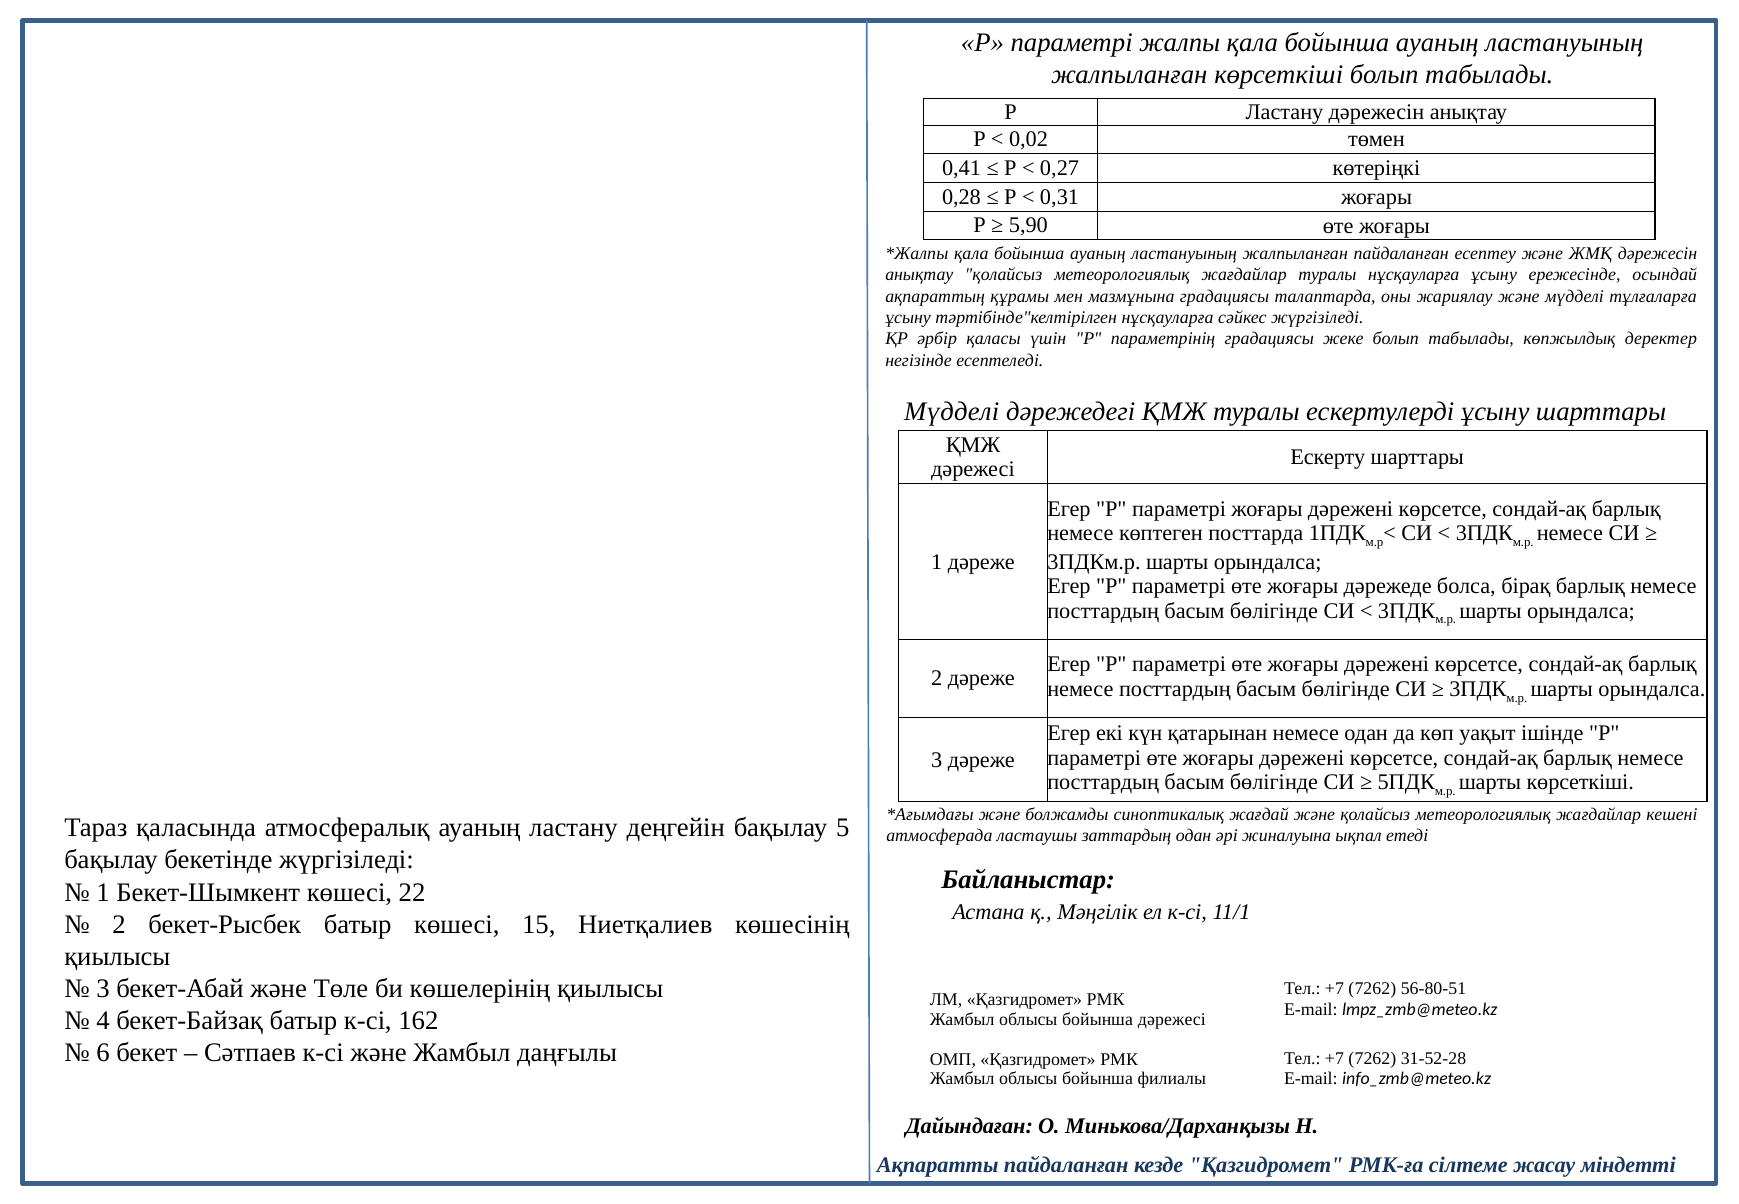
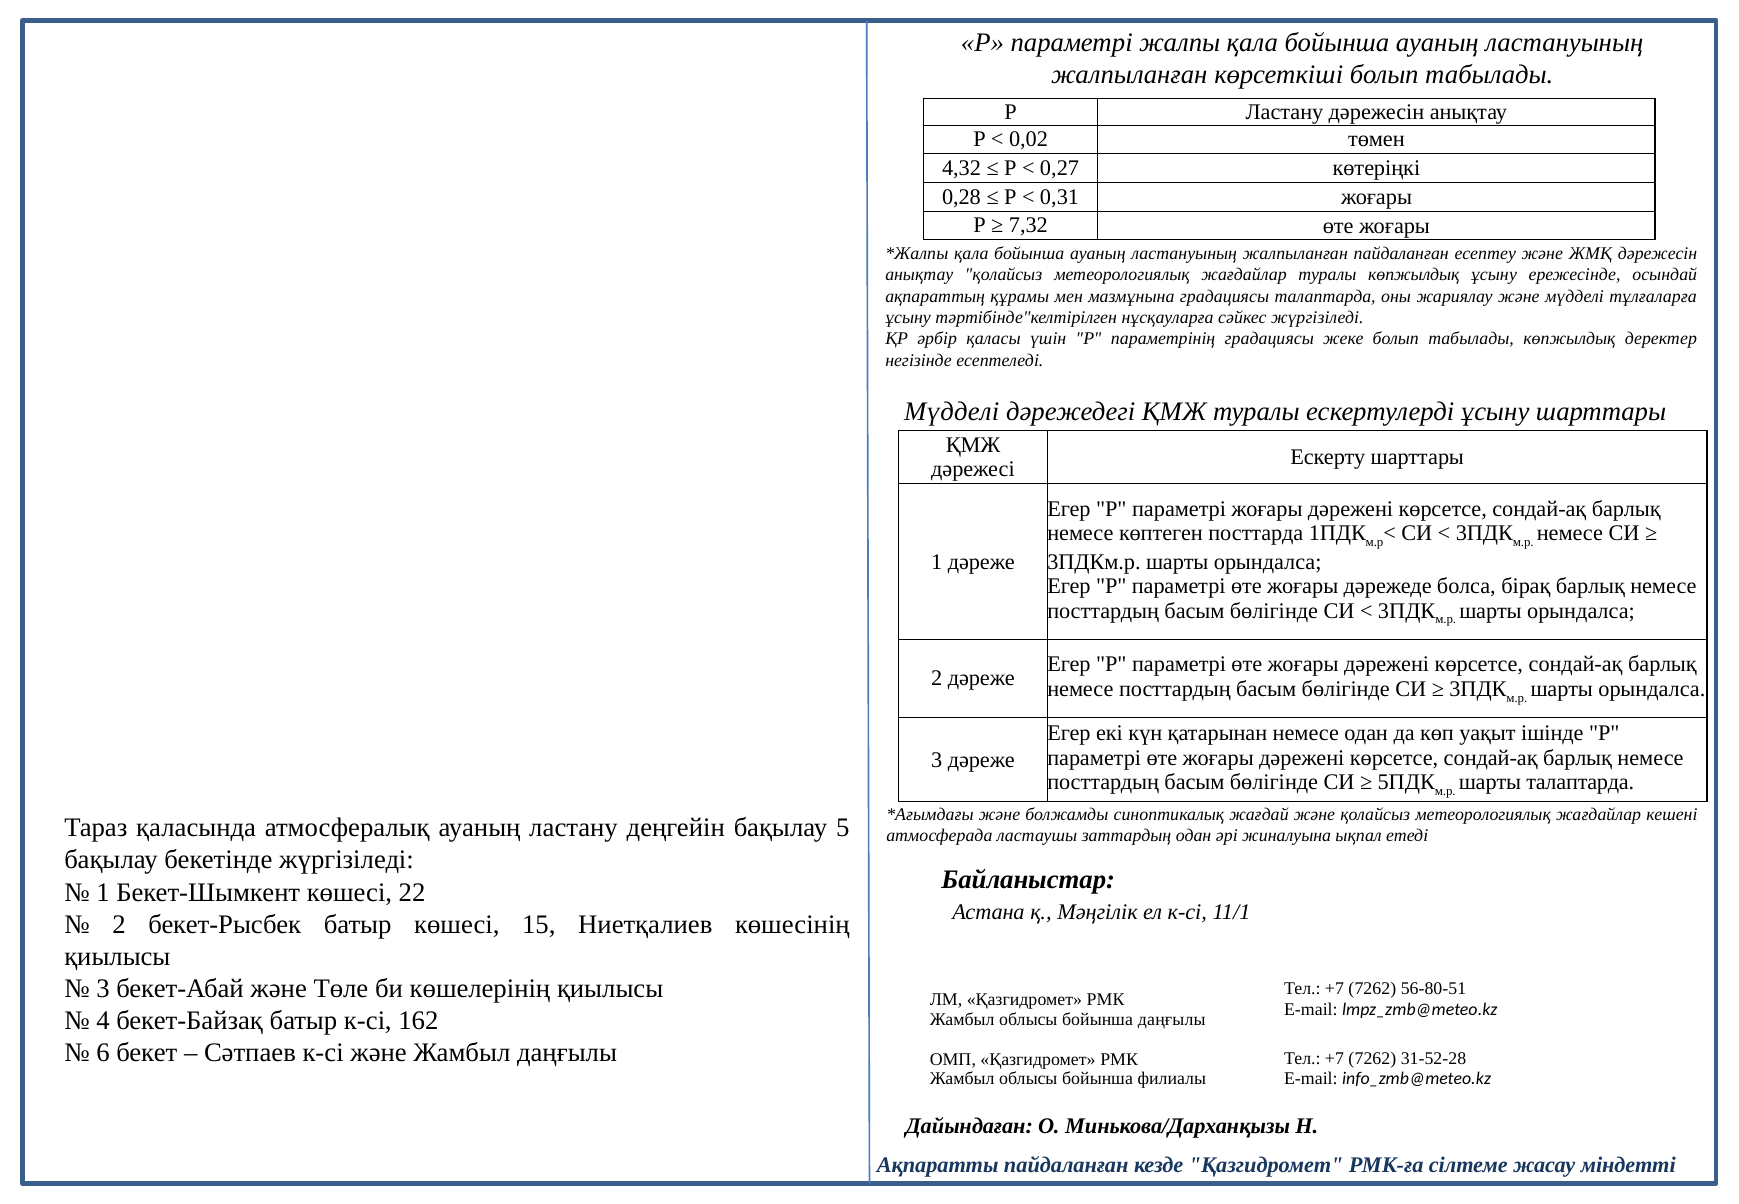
0,41: 0,41 -> 4,32
5,90: 5,90 -> 7,32
туралы нұсқауларға: нұсқауларға -> көпжылдық
шарты көрсеткіші: көрсеткіші -> талаптарда
бойынша дәрежесі: дәрежесі -> даңғылы
